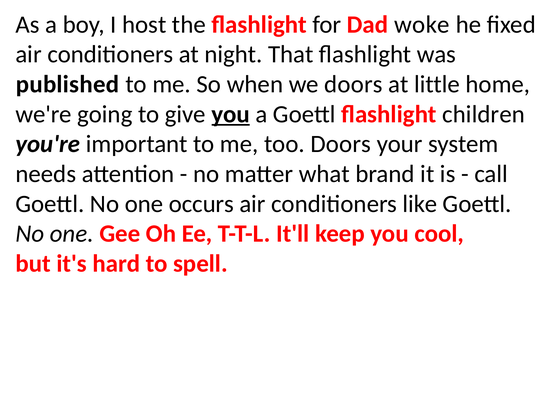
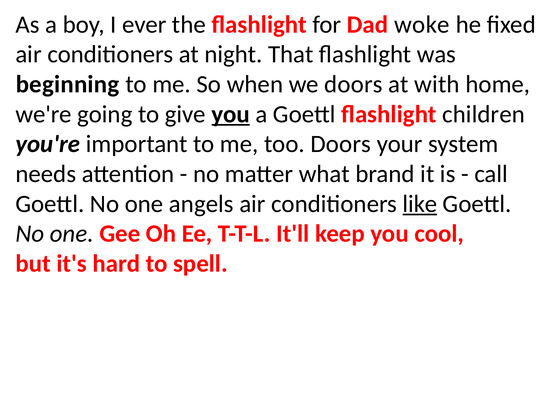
host: host -> ever
published: published -> beginning
little: little -> with
occurs: occurs -> angels
like underline: none -> present
